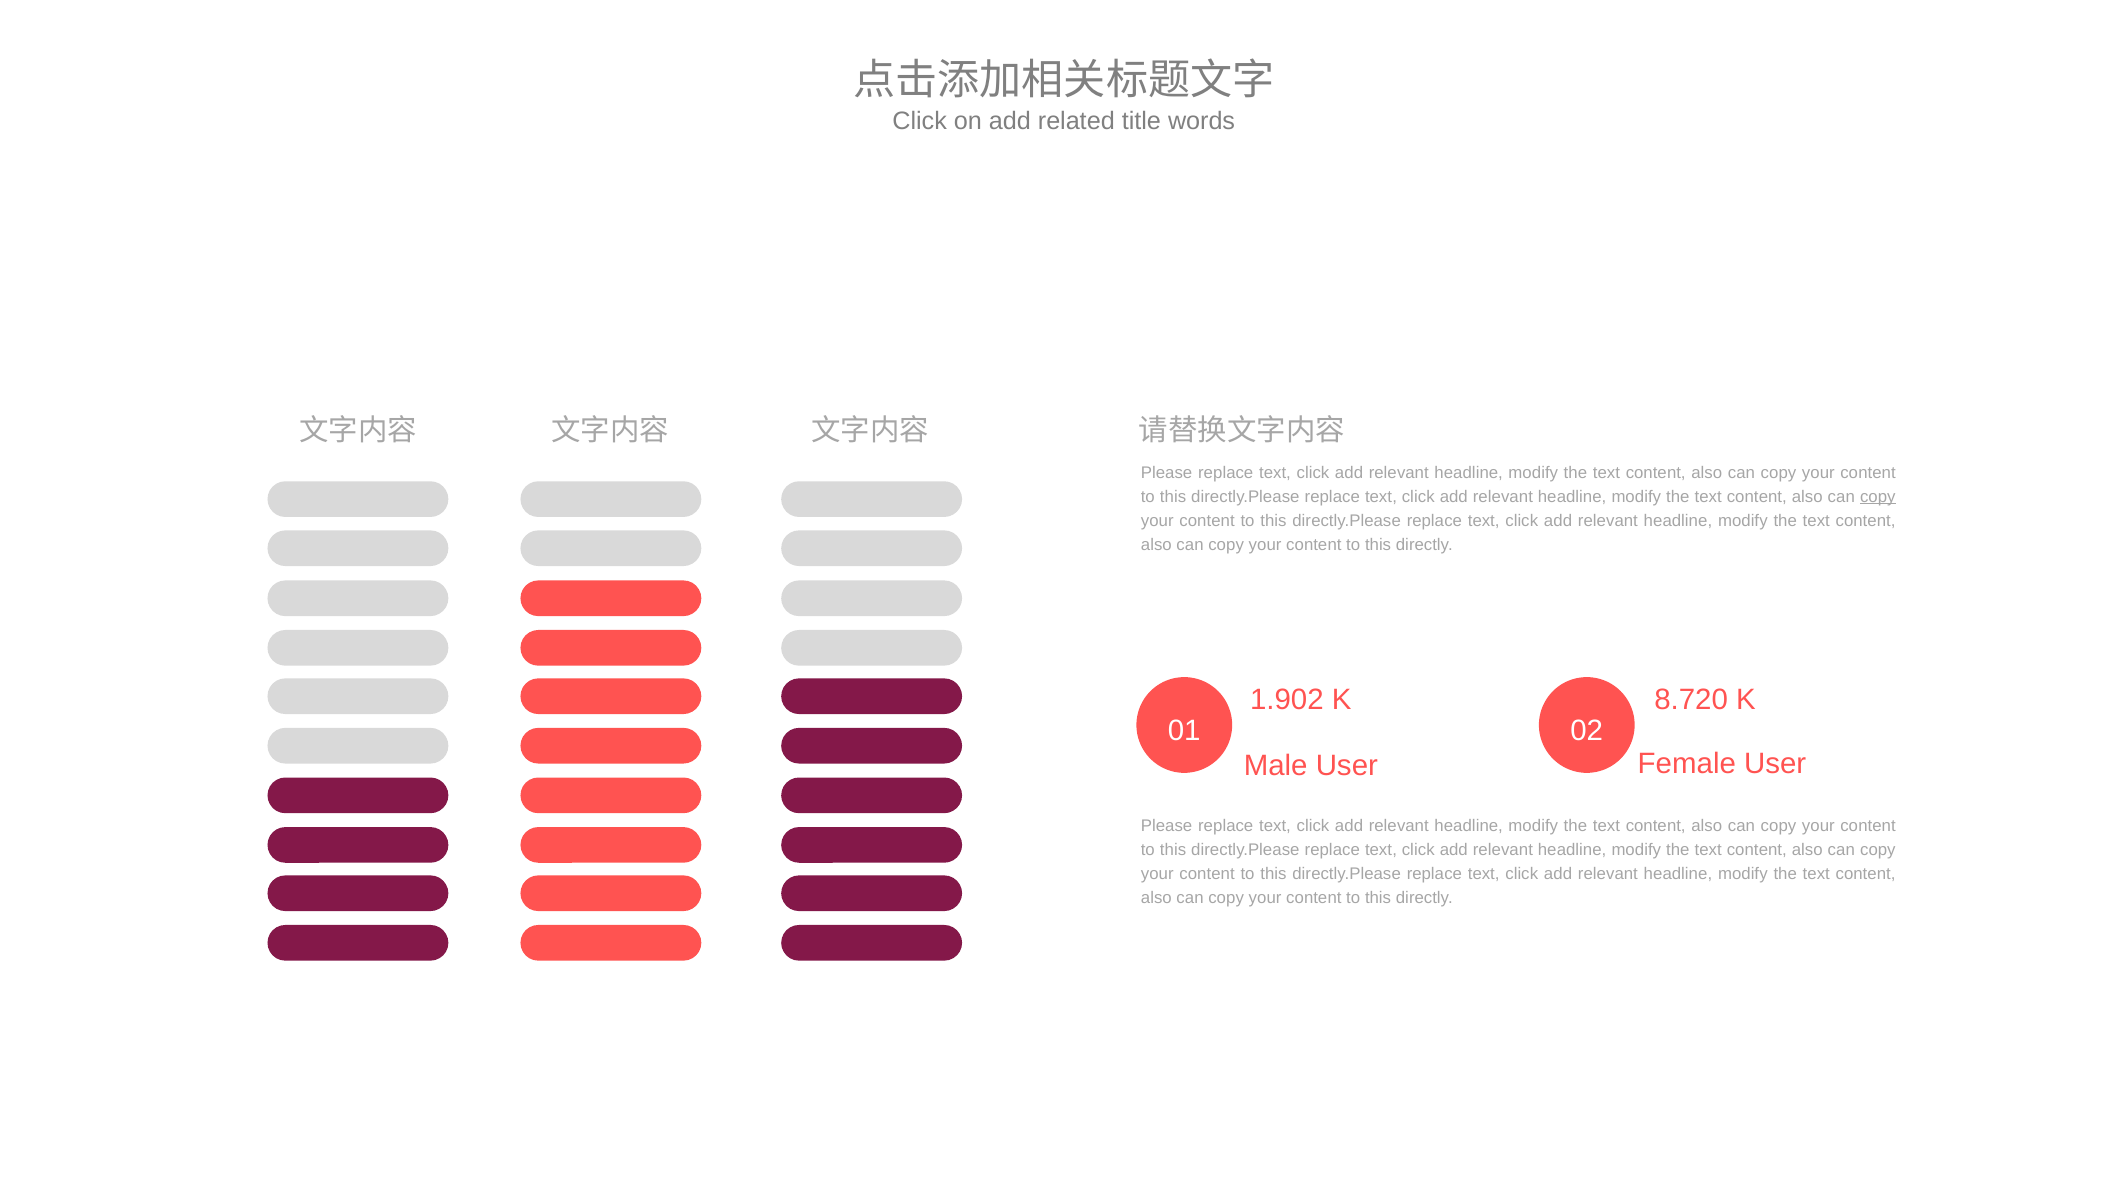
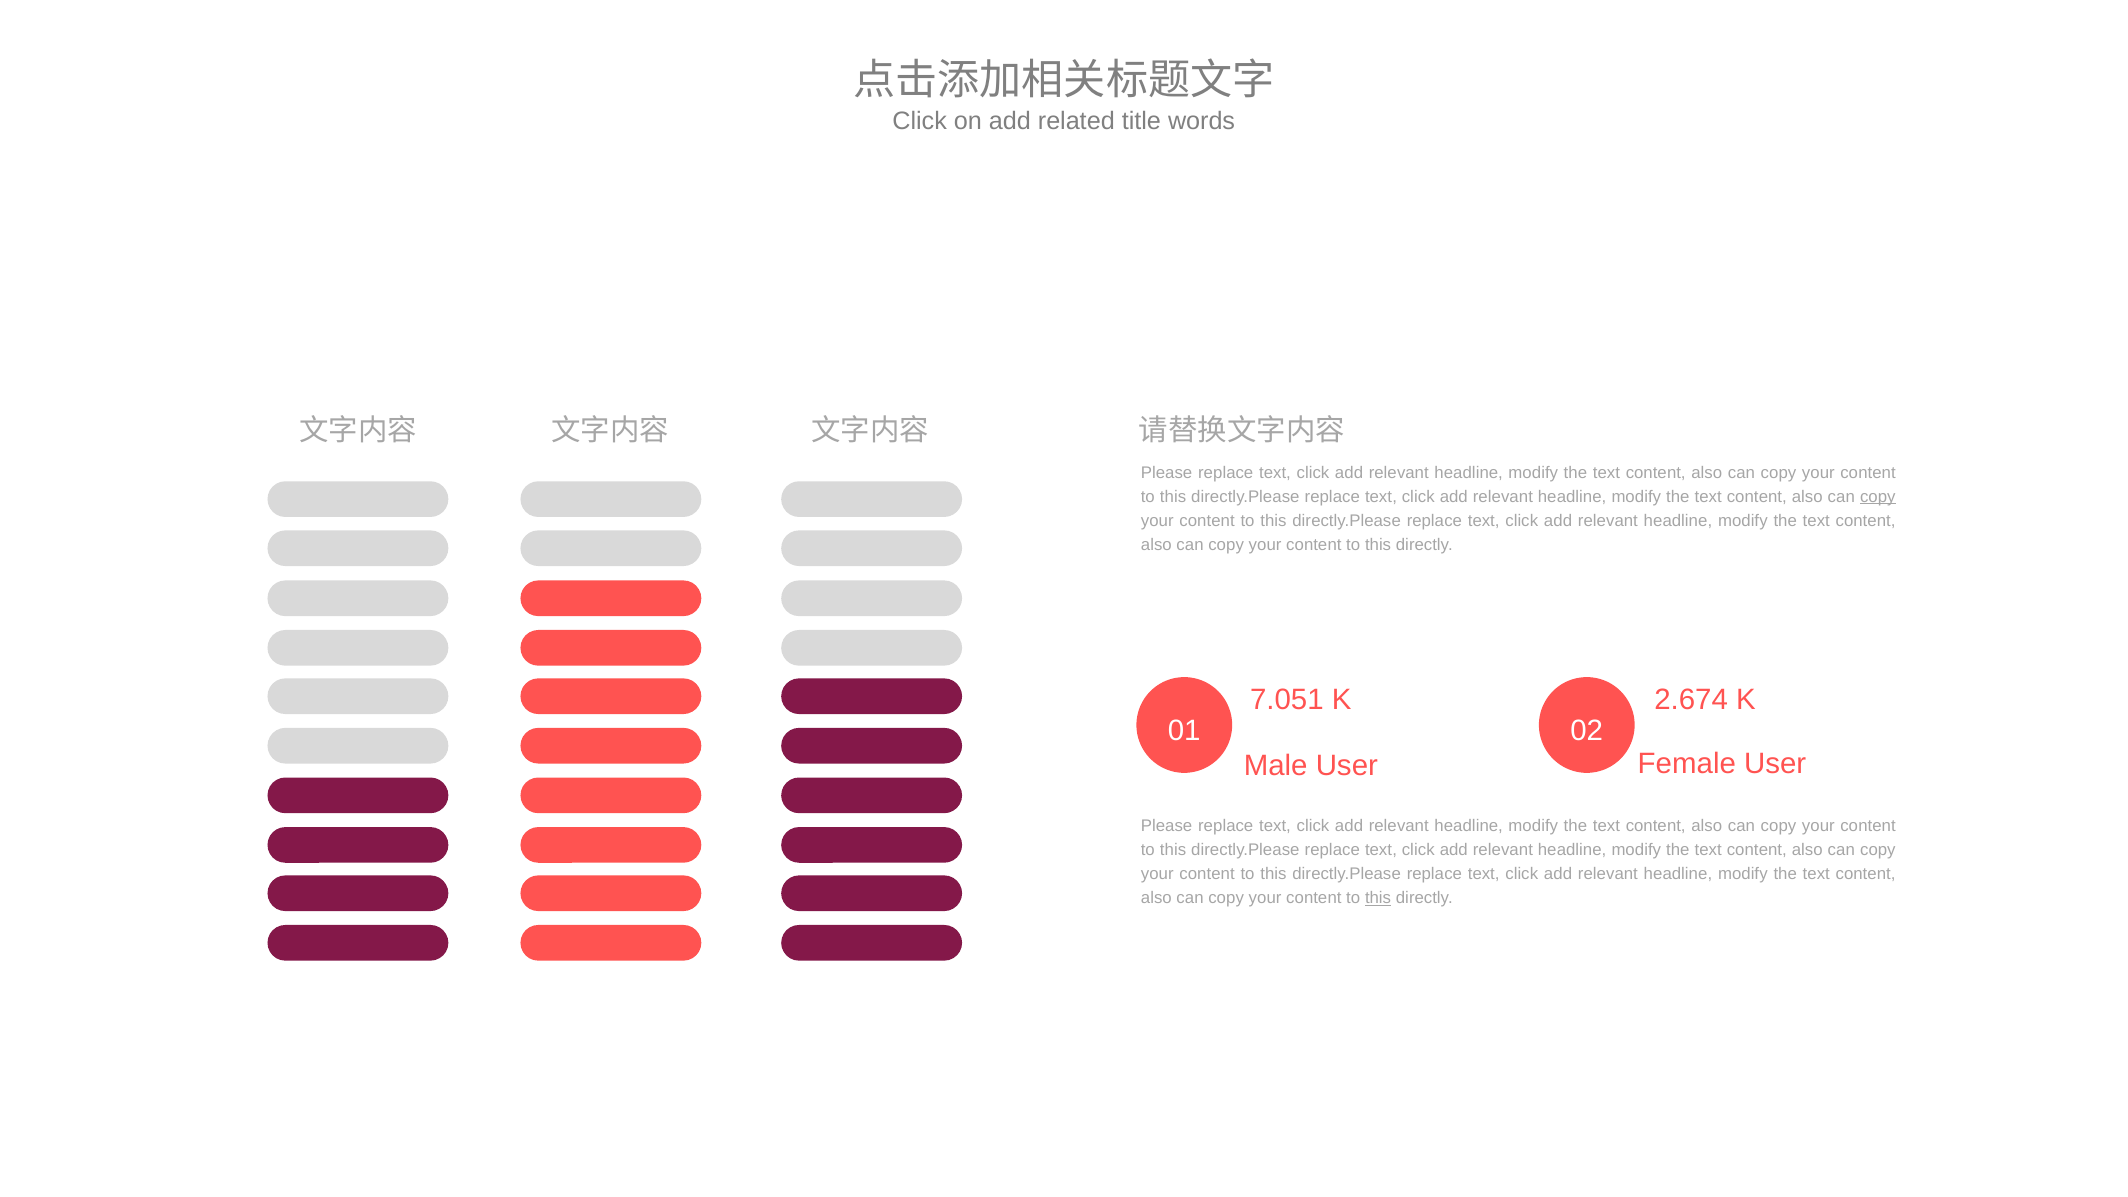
1.902: 1.902 -> 7.051
8.720: 8.720 -> 2.674
this at (1378, 898) underline: none -> present
